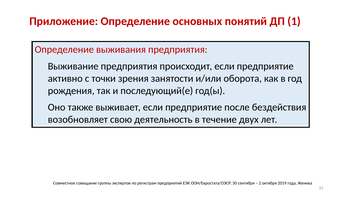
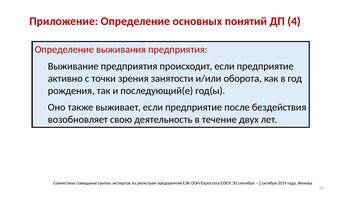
1: 1 -> 4
